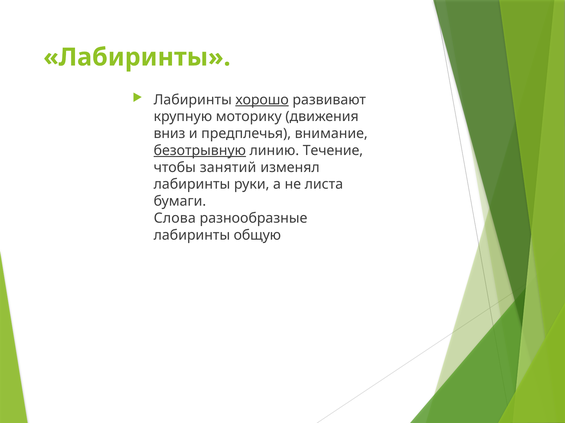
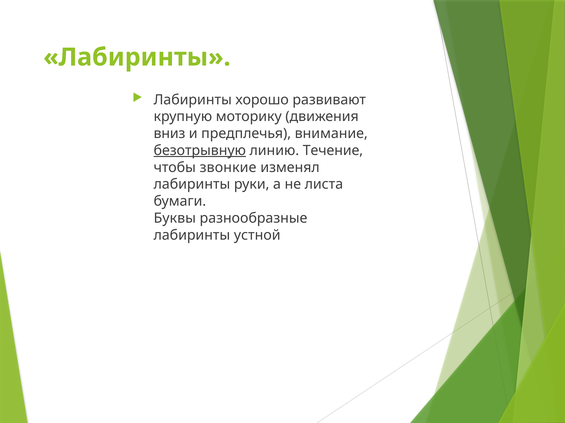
хорошо underline: present -> none
занятий: занятий -> звонкие
Слова: Слова -> Буквы
общую: общую -> устной
